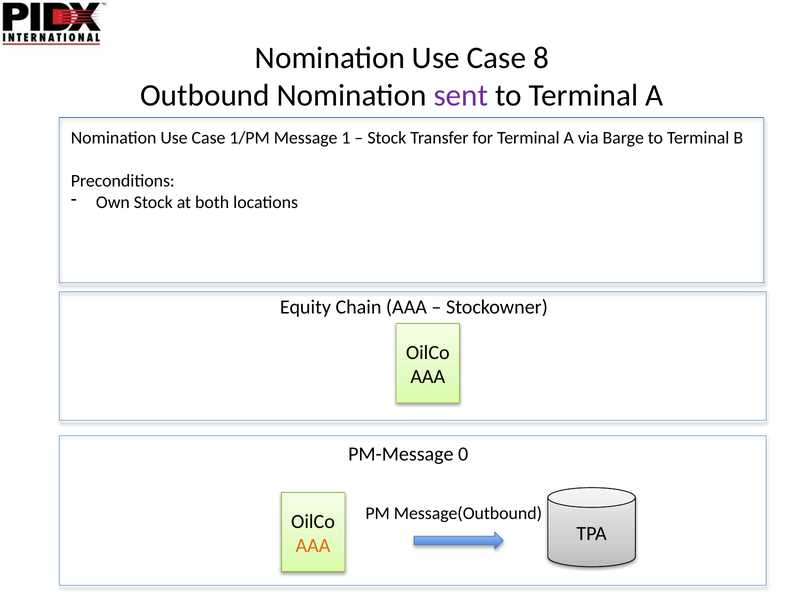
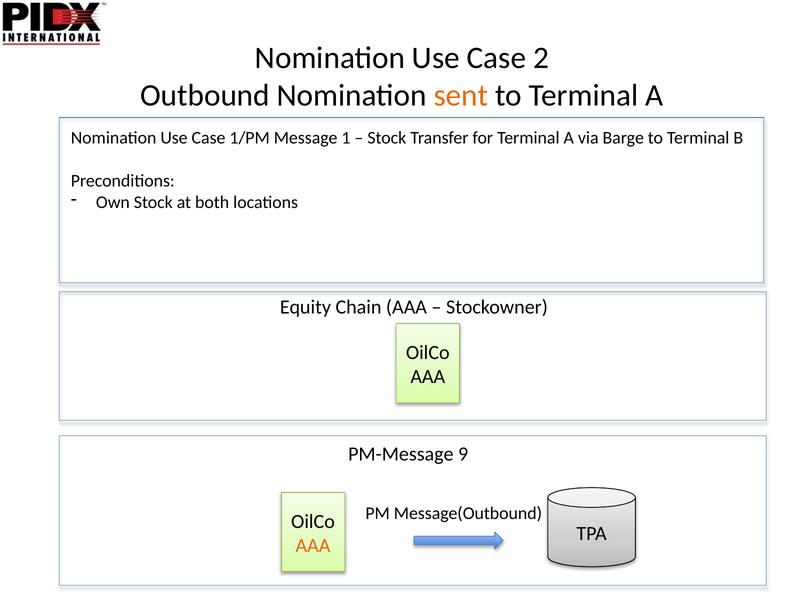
8: 8 -> 2
sent colour: purple -> orange
0: 0 -> 9
